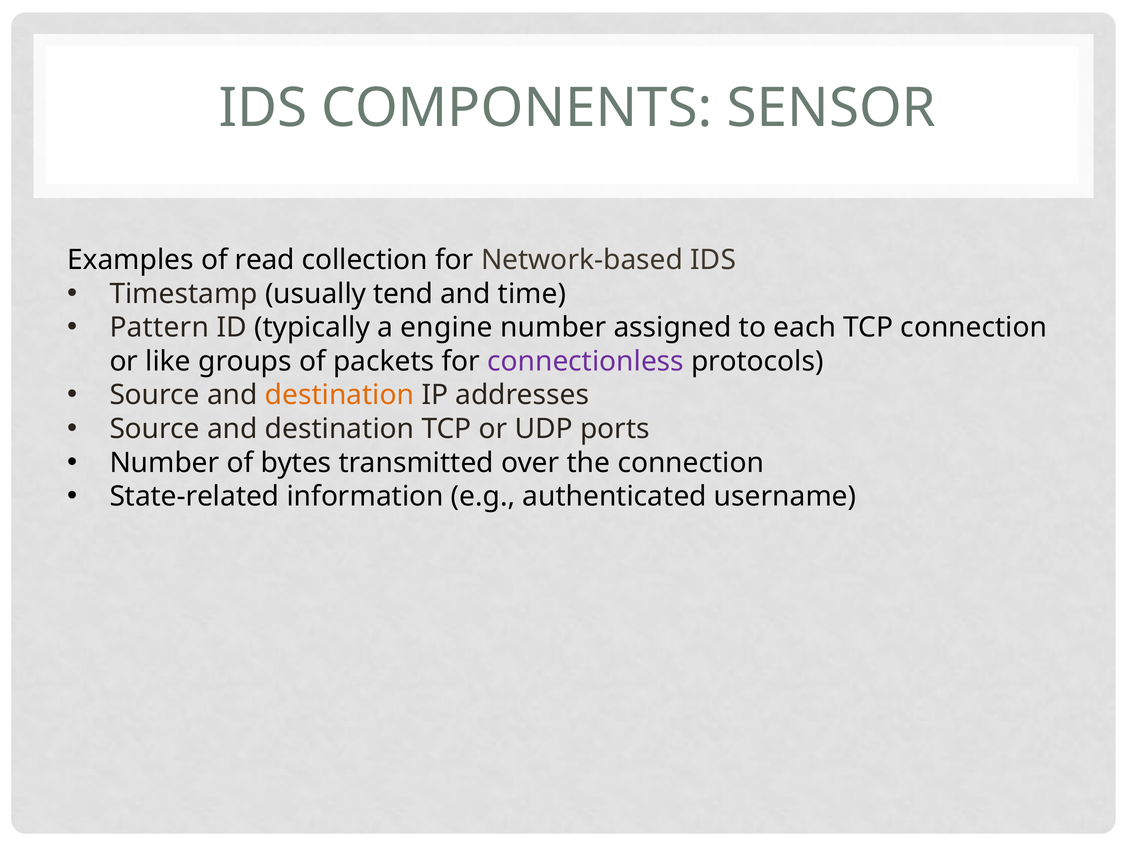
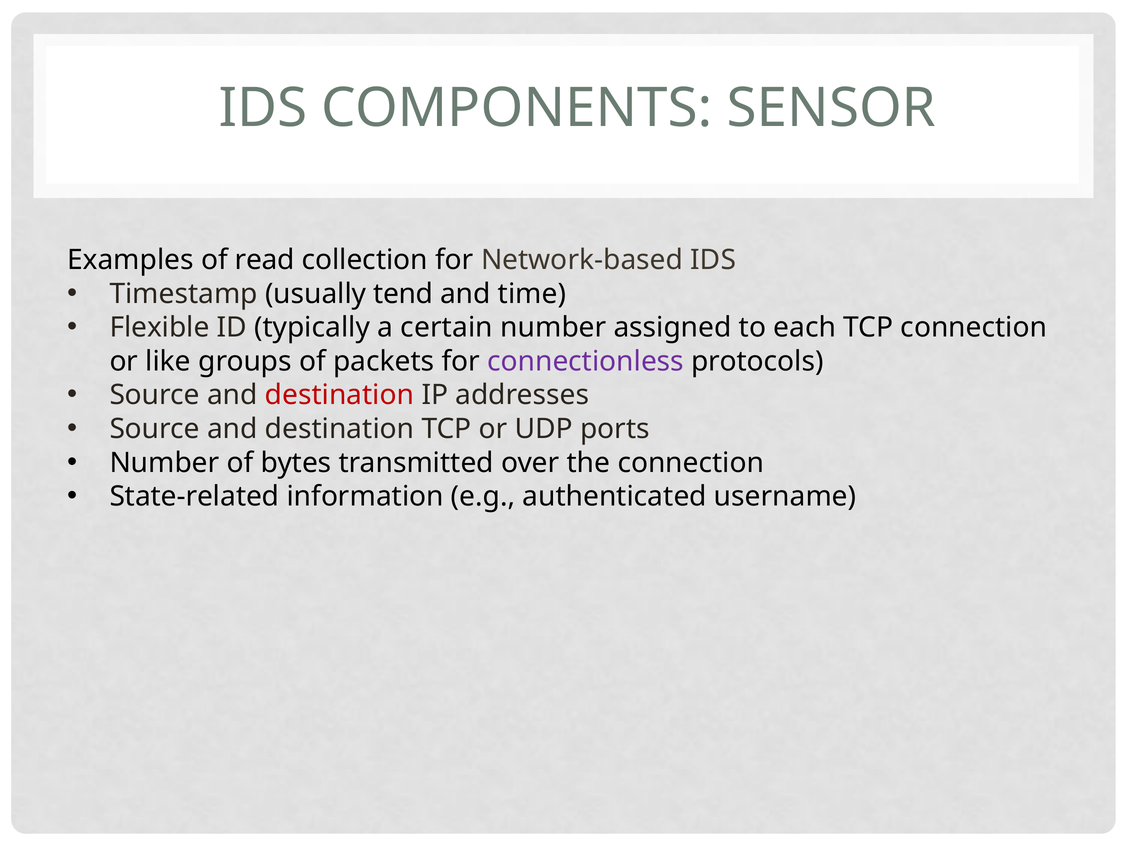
Pattern: Pattern -> Flexible
engine: engine -> certain
destination at (340, 395) colour: orange -> red
